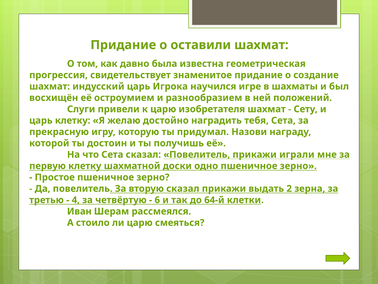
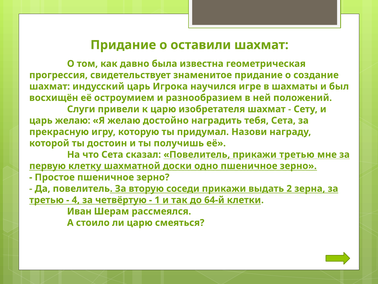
царь клетку: клетку -> желаю
прикажи играли: играли -> третью
вторую сказал: сказал -> соседи
6: 6 -> 1
